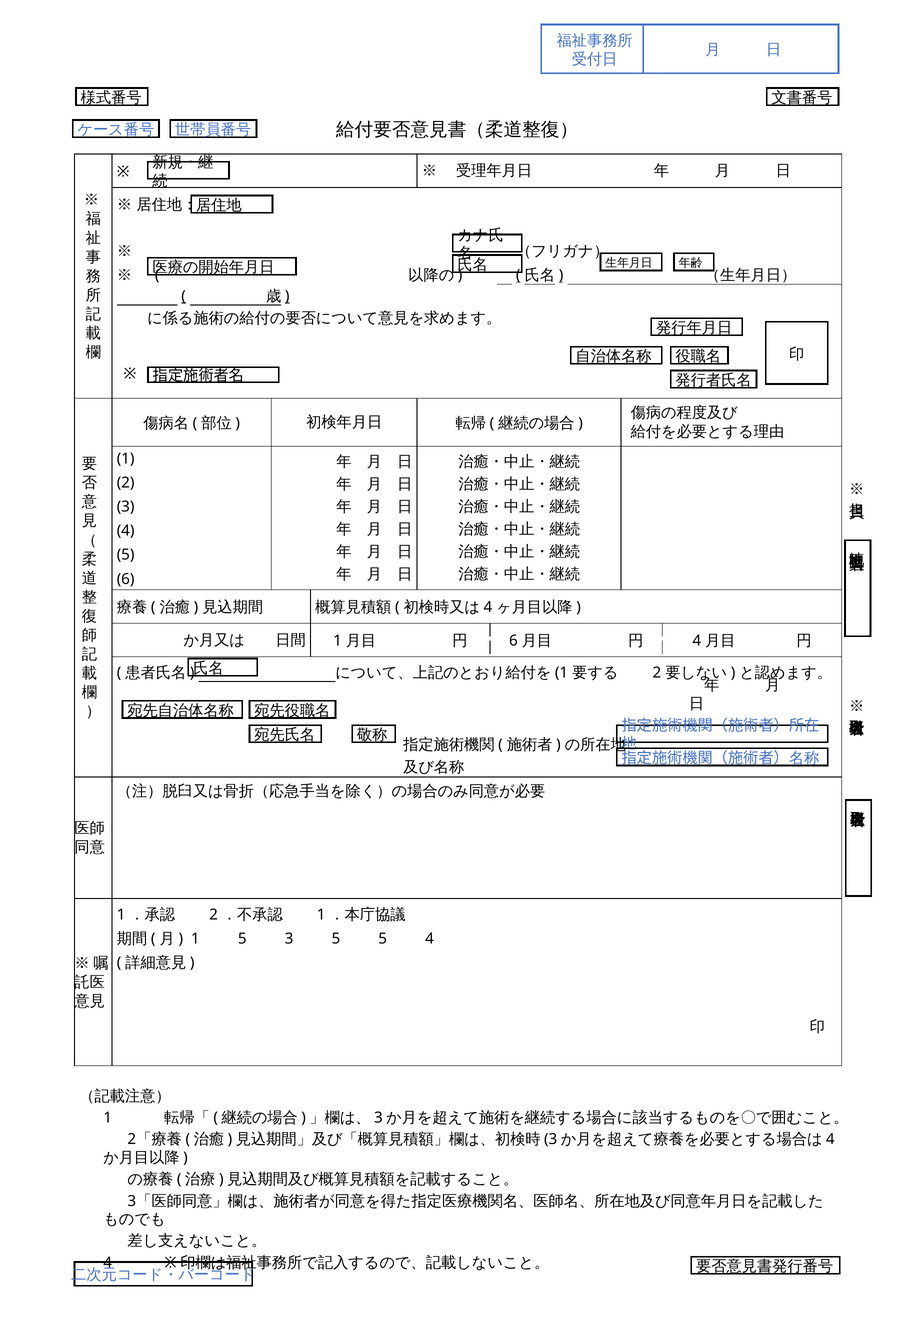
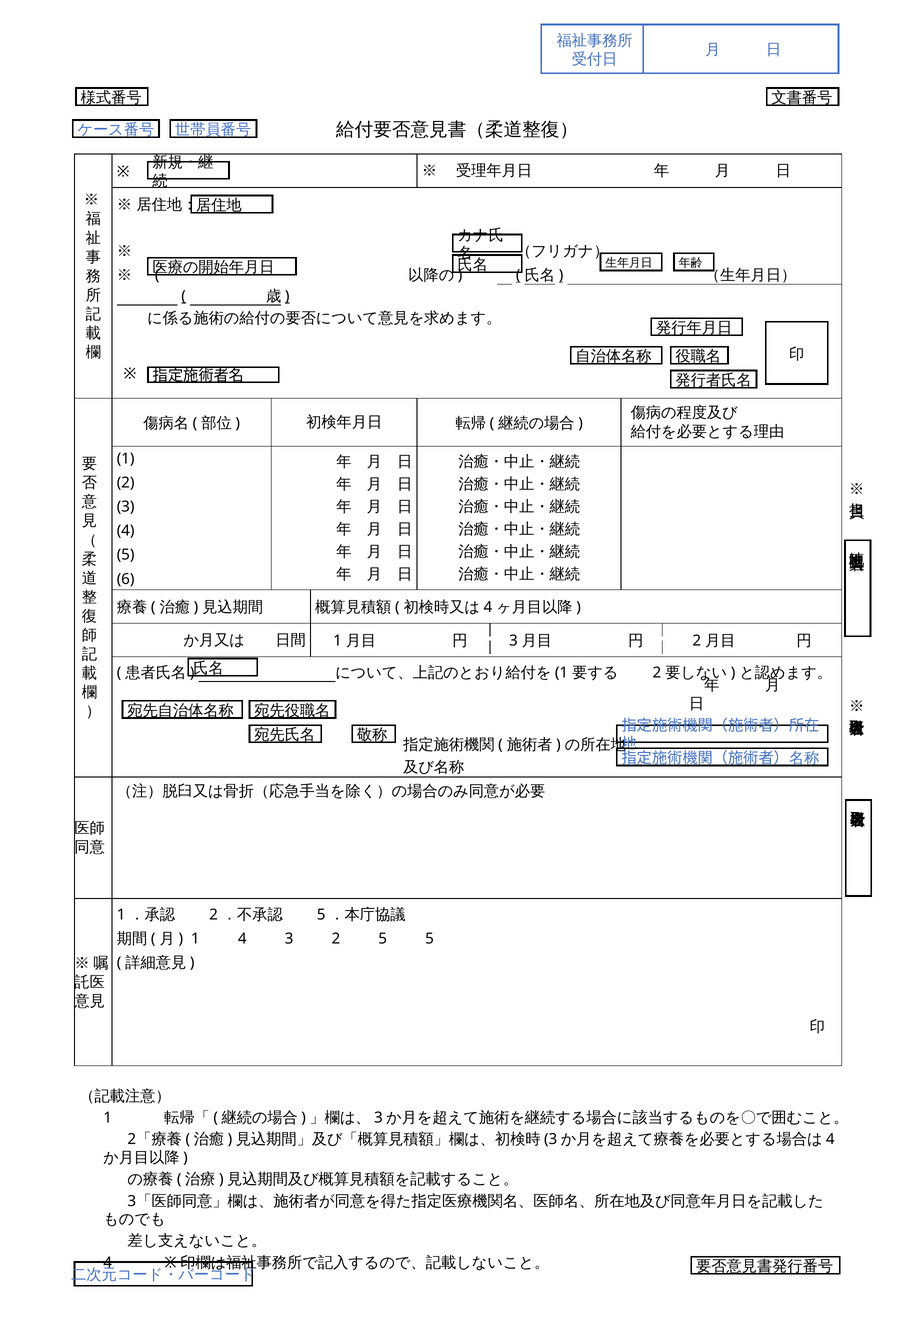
6 at (513, 641): 6 -> 3
4 at (697, 641): 4 -> 2
1 at (321, 915): 1 -> 5
1 5: 5 -> 4
3 5: 5 -> 2
5 4: 4 -> 5
